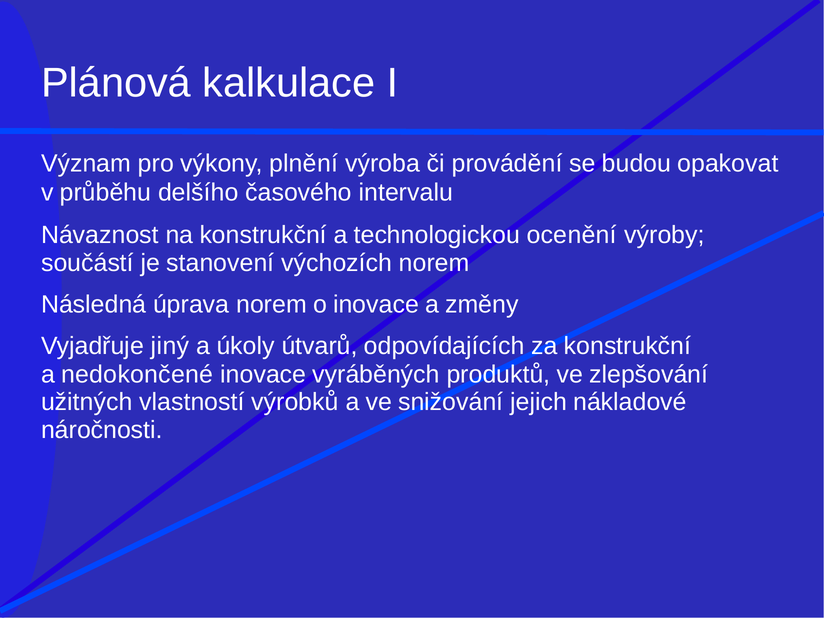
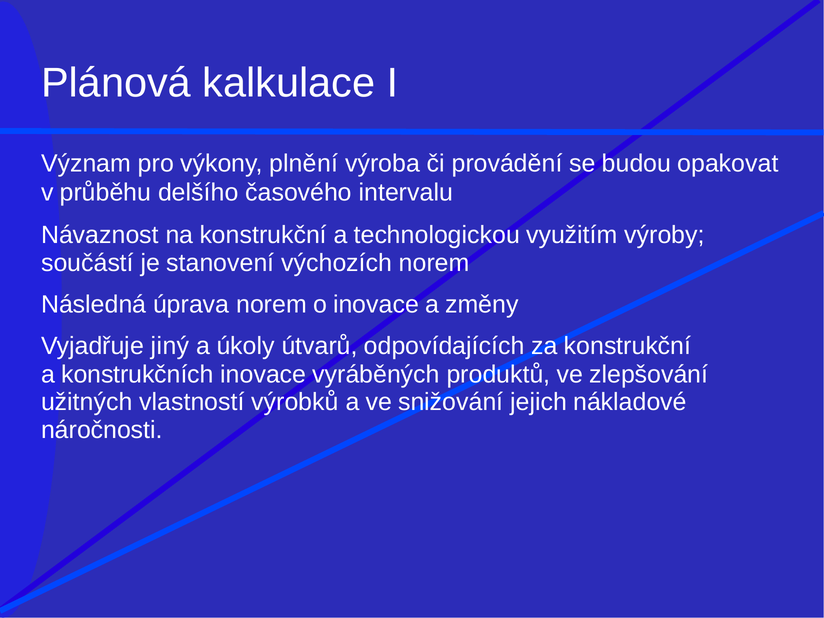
ocenění: ocenění -> využitím
nedokončené: nedokončené -> konstrukčních
